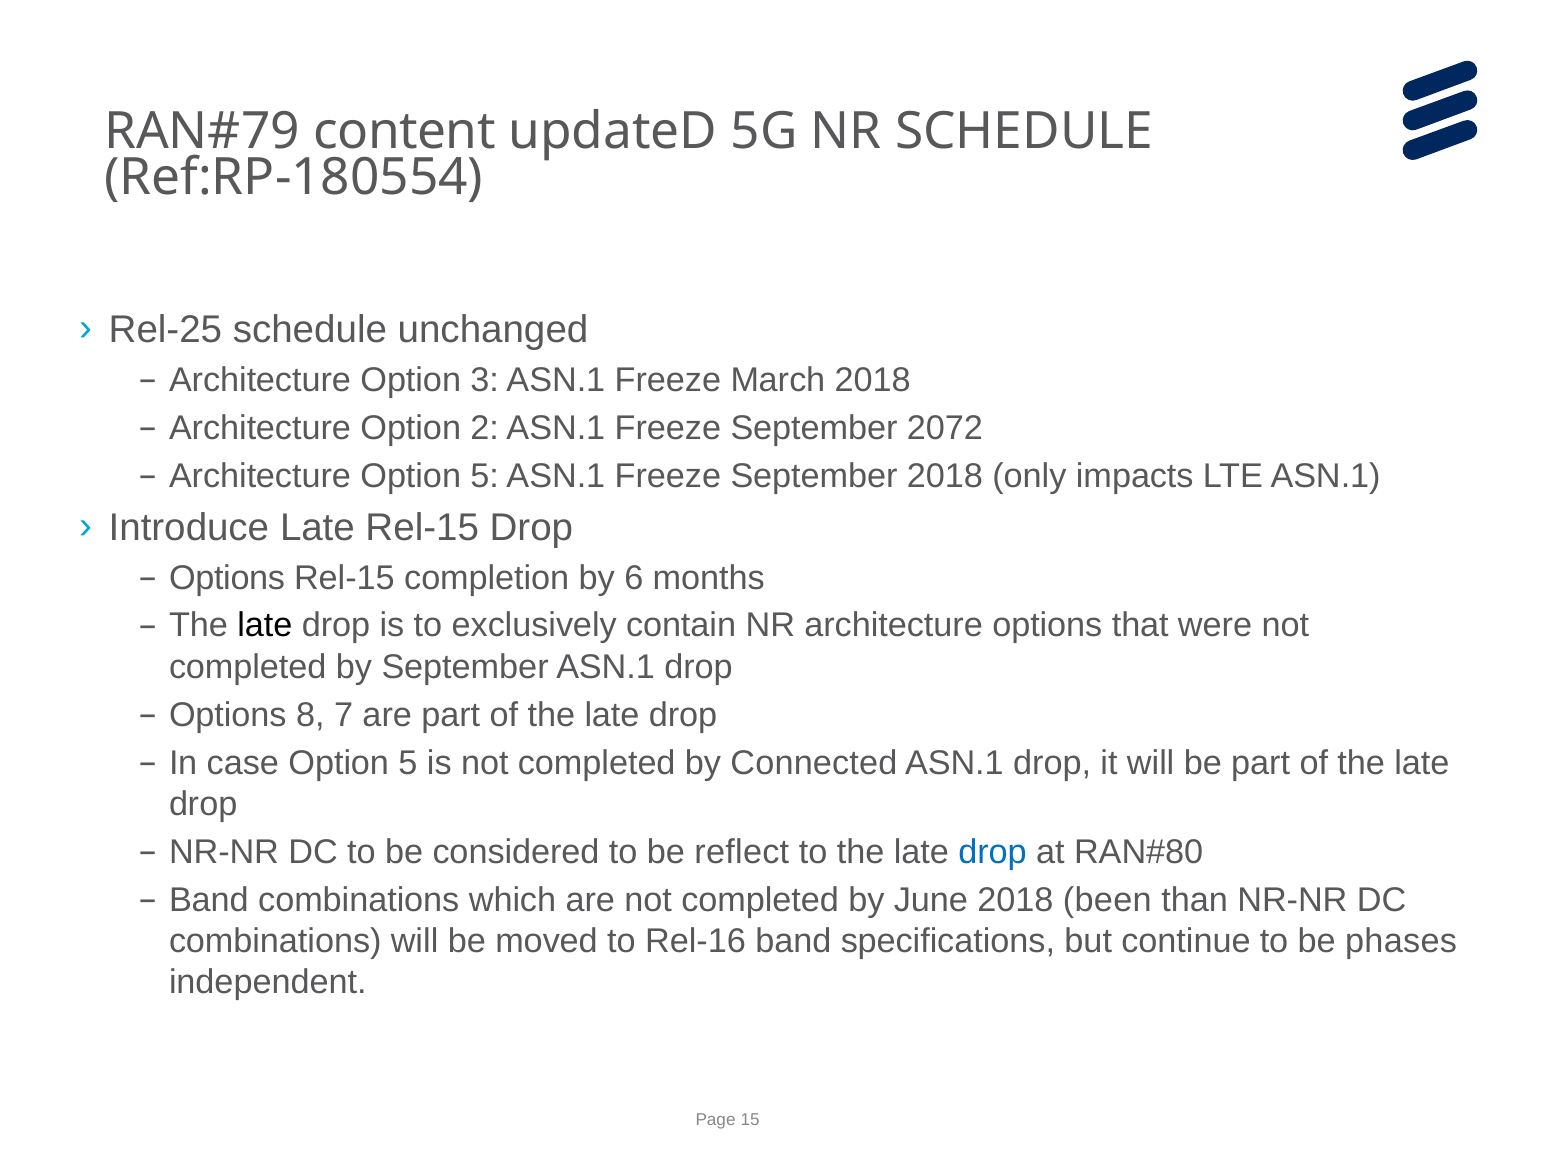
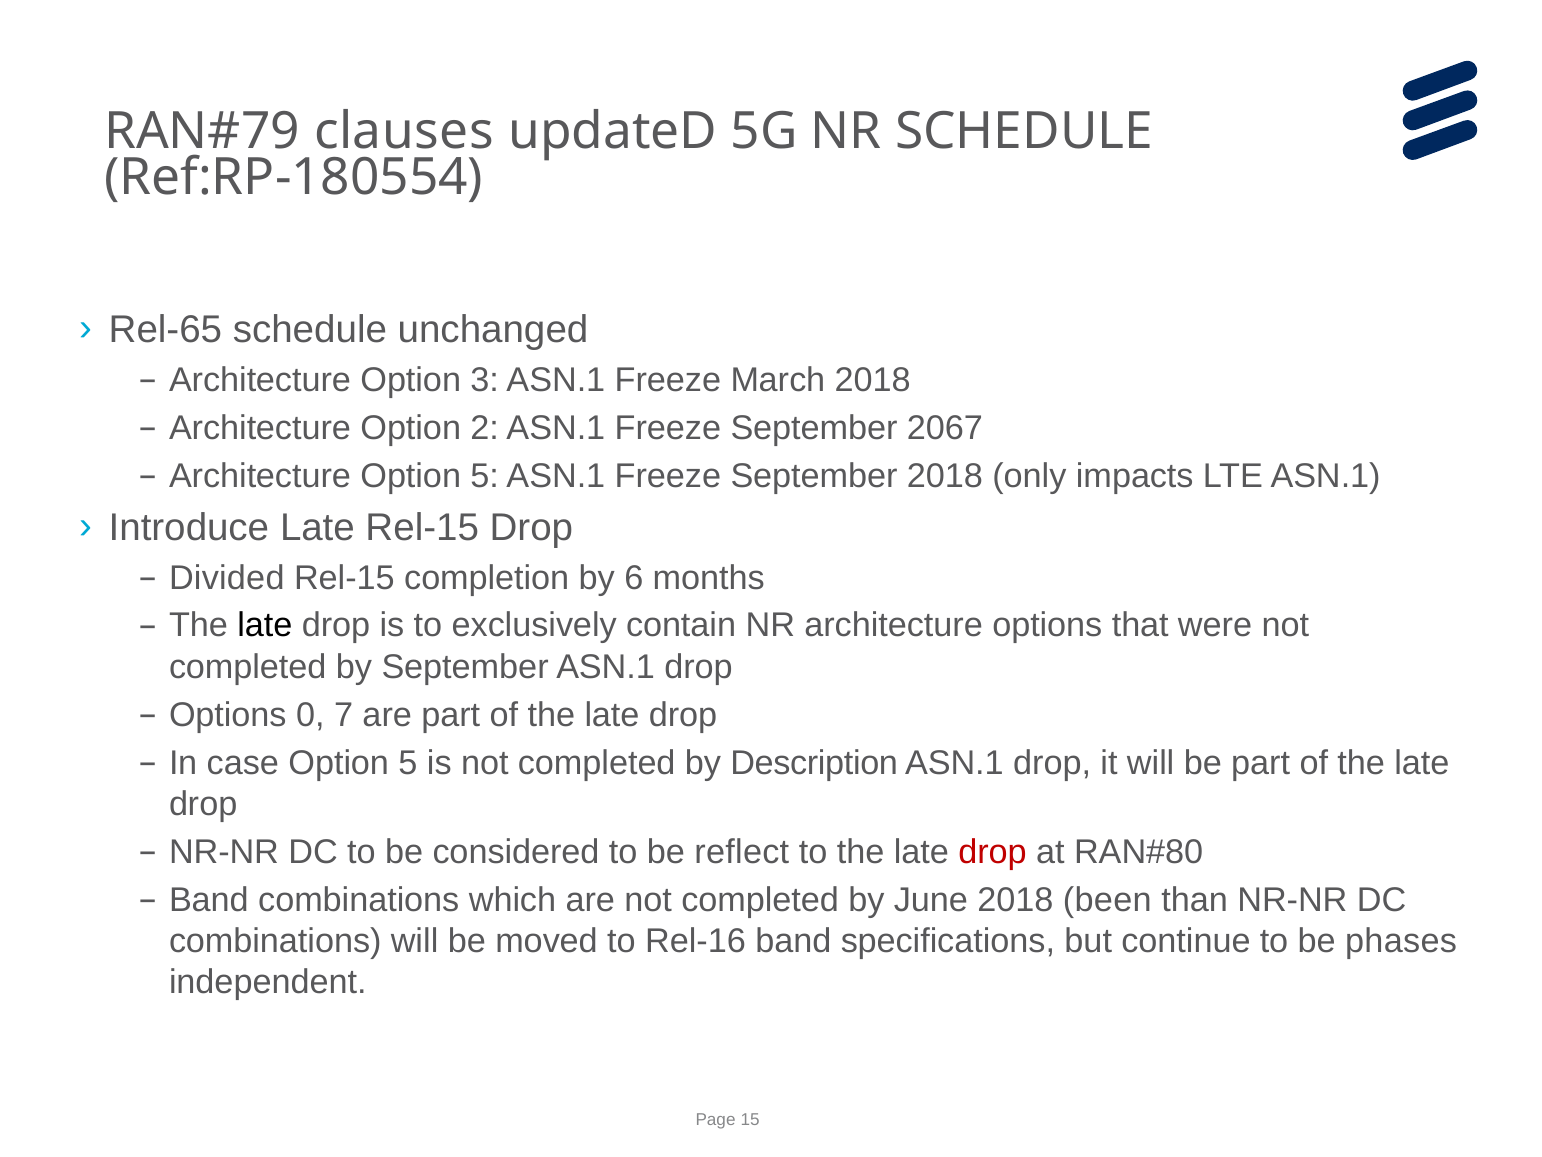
content: content -> clauses
Rel-25: Rel-25 -> Rel-65
2072: 2072 -> 2067
Options at (227, 577): Options -> Divided
8: 8 -> 0
Connected: Connected -> Description
drop at (992, 851) colour: blue -> red
